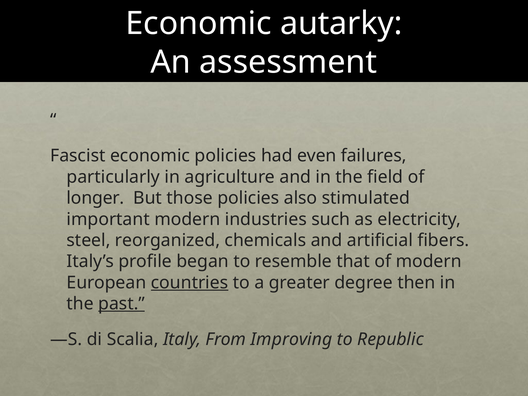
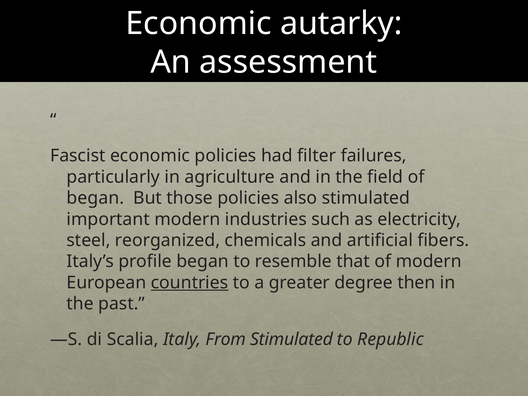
even: even -> filter
longer at (95, 198): longer -> began
past underline: present -> none
From Improving: Improving -> Stimulated
